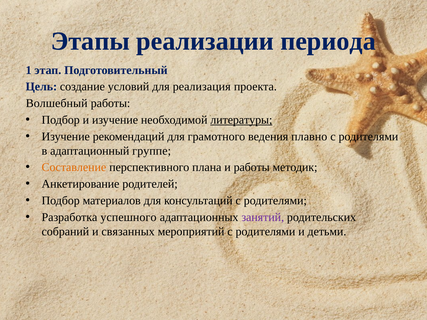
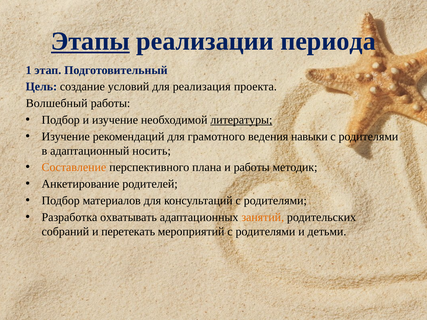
Этапы underline: none -> present
плавно: плавно -> навыки
группе: группе -> носить
успешного: успешного -> охватывать
занятий colour: purple -> orange
связанных: связанных -> перетекать
